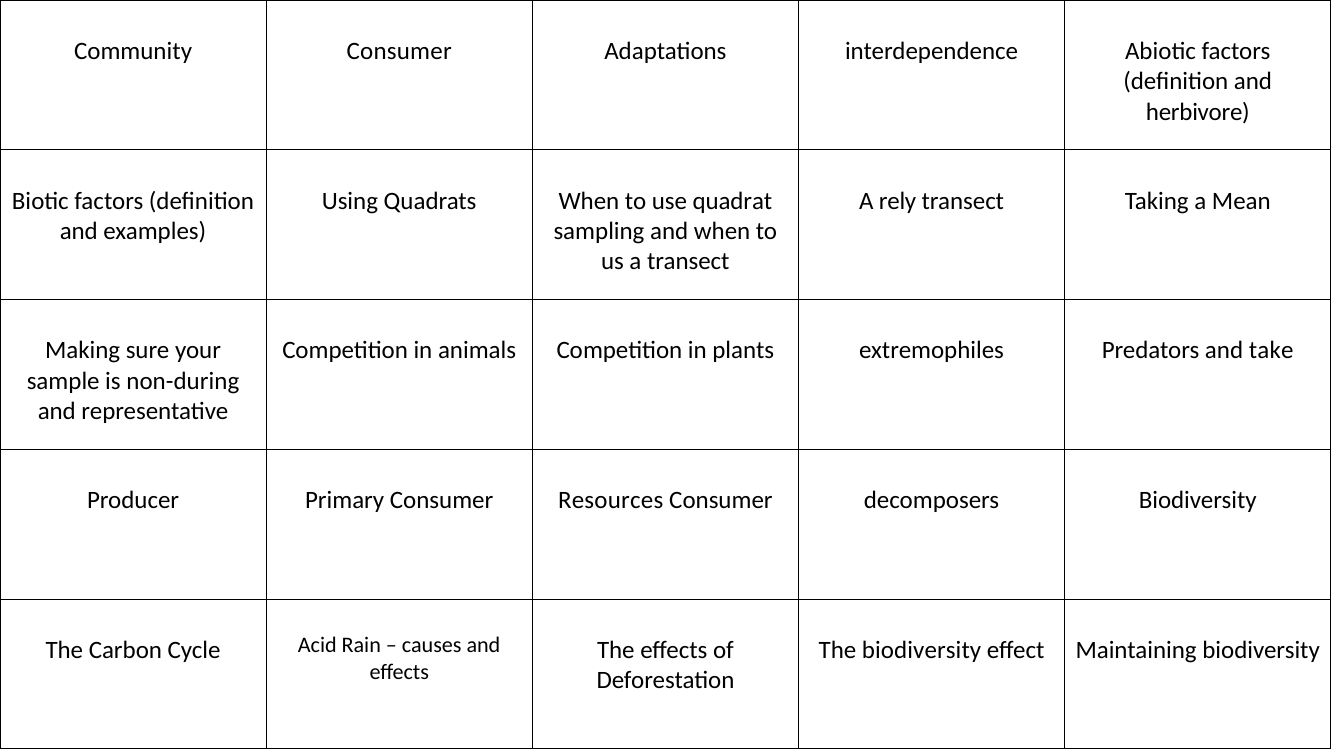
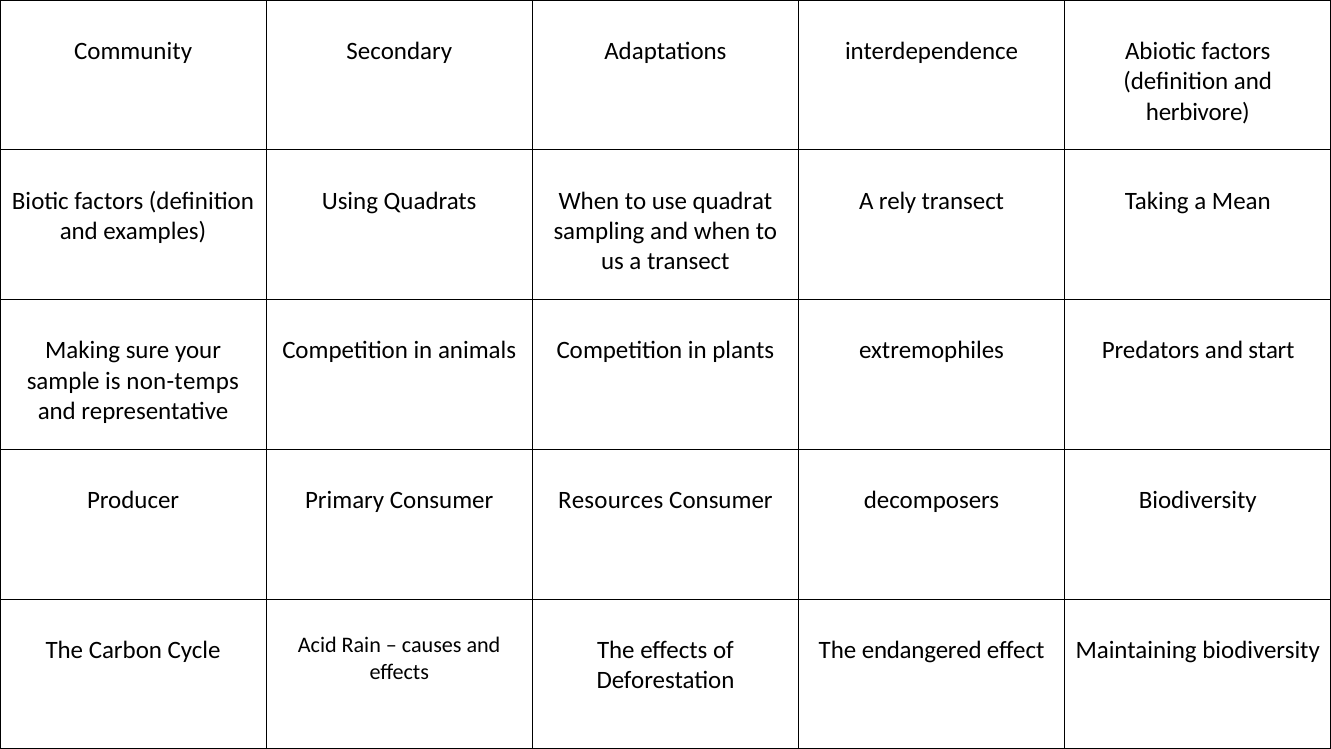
Community Consumer: Consumer -> Secondary
take: take -> start
non-during: non-during -> non-temps
The biodiversity: biodiversity -> endangered
